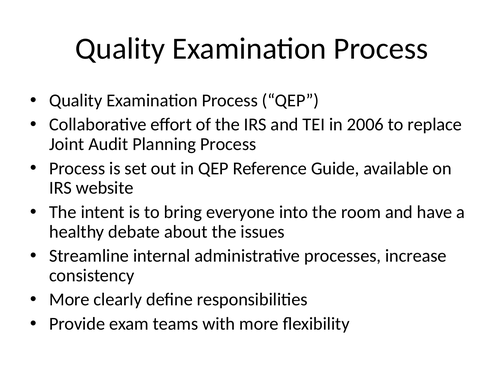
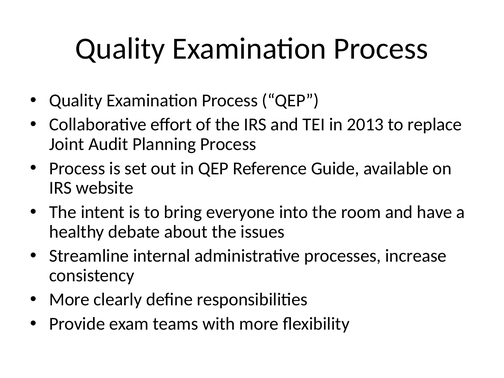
2006: 2006 -> 2013
